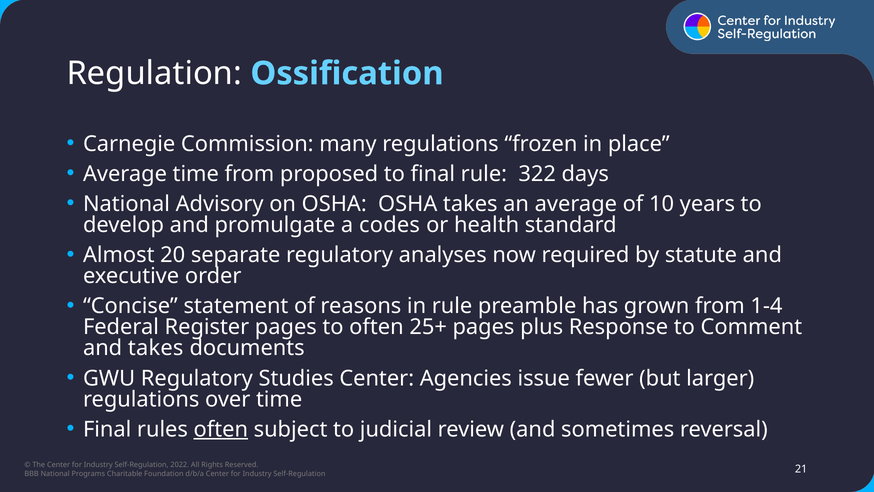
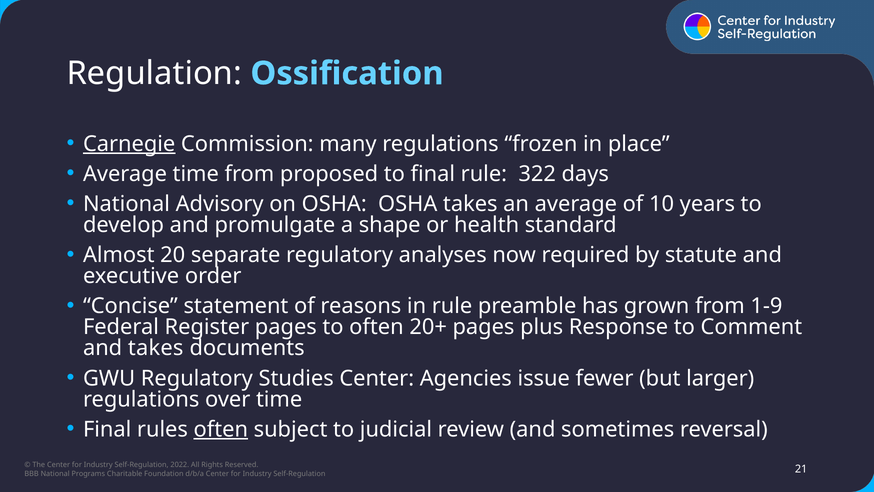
Carnegie underline: none -> present
codes: codes -> shape
1-4: 1-4 -> 1-9
25+: 25+ -> 20+
